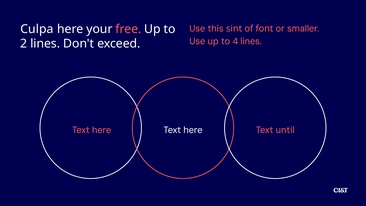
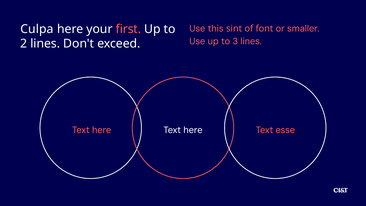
free: free -> first
4: 4 -> 3
until: until -> esse
